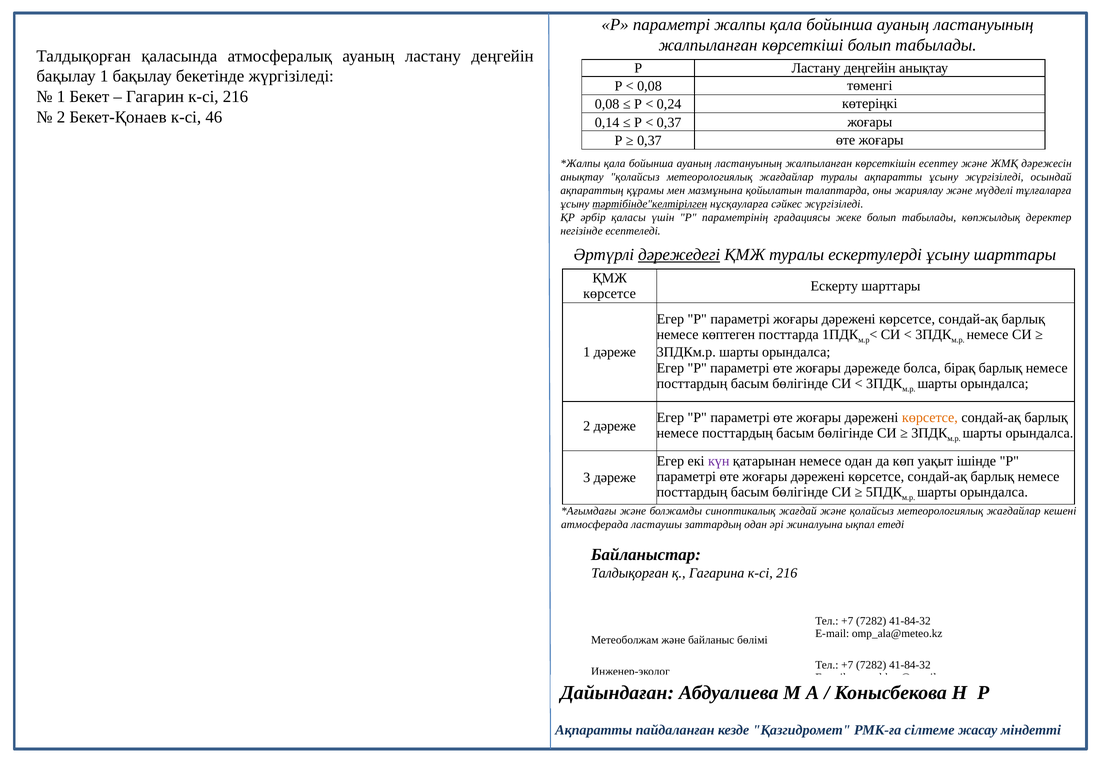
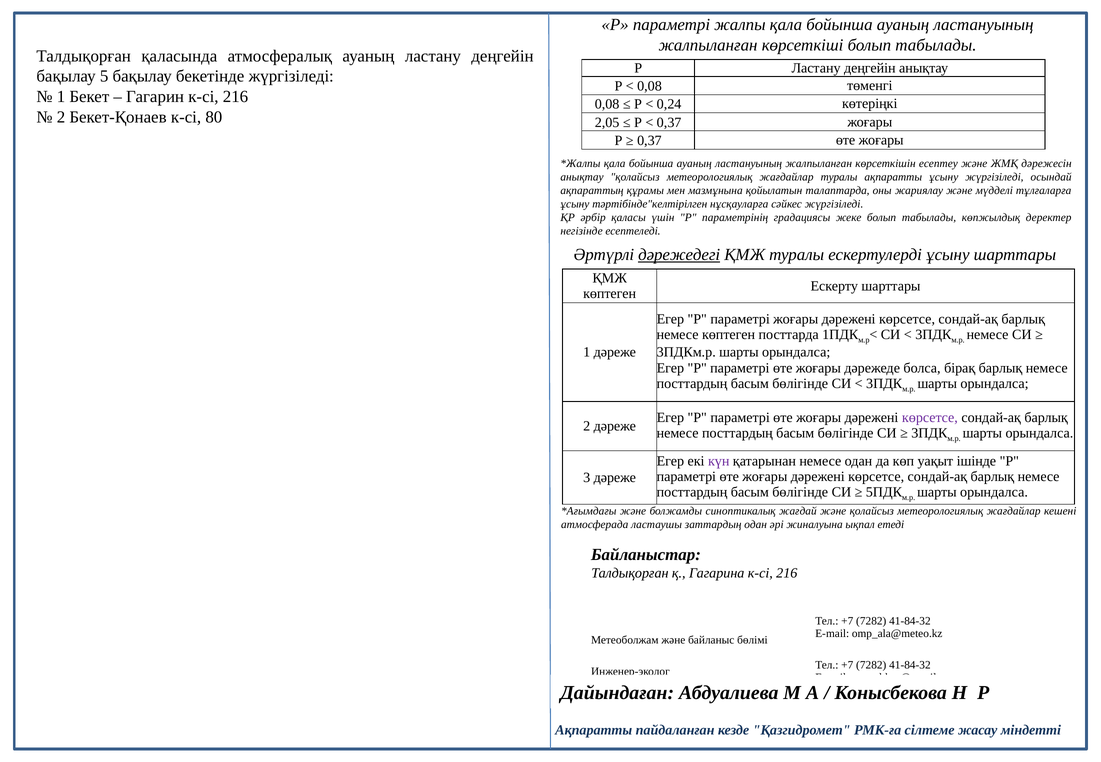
бақылау 1: 1 -> 5
46: 46 -> 80
0,14: 0,14 -> 2,05
тәртібінде"келтірілген underline: present -> none
көрсетсе at (610, 294): көрсетсе -> көптеген
көрсетсе at (930, 418) colour: orange -> purple
